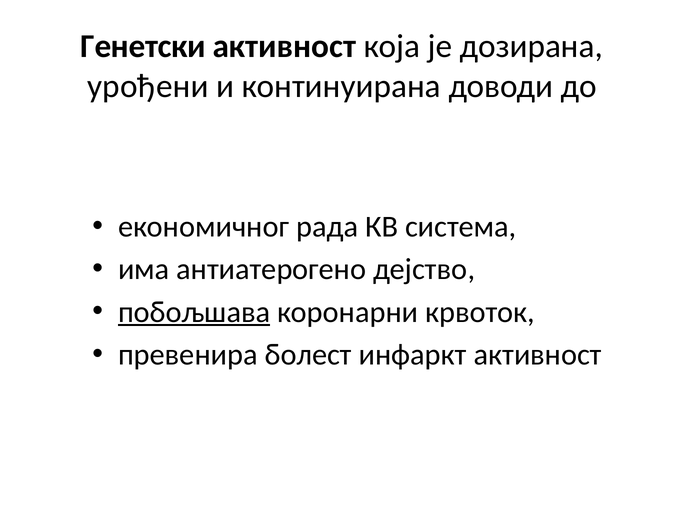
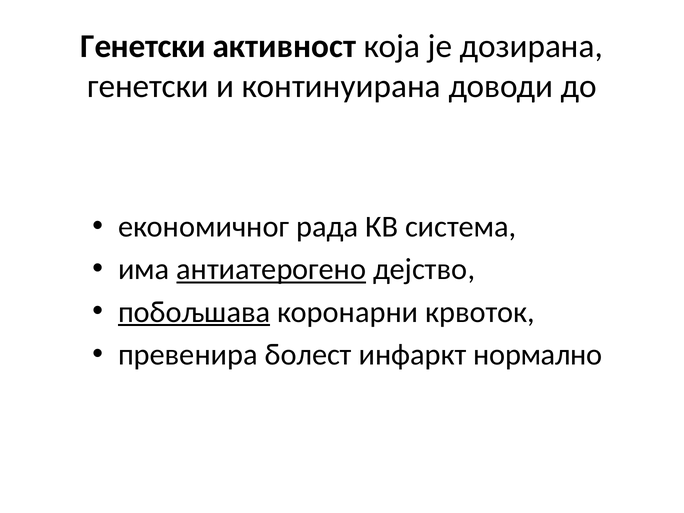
урођени at (148, 86): урођени -> генетски
антиатерогено underline: none -> present
инфаркт активност: активност -> нормално
